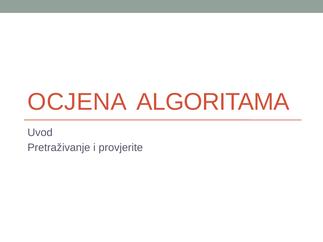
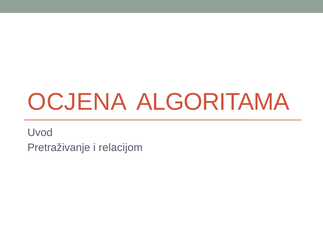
provjerite: provjerite -> relacijom
